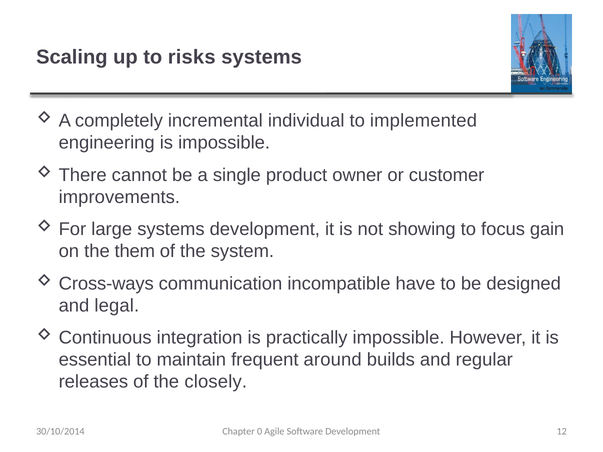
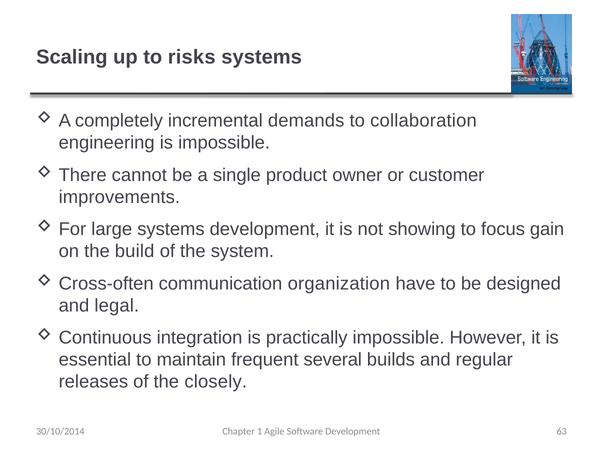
individual: individual -> demands
implemented: implemented -> collaboration
them: them -> build
Cross-ways: Cross-ways -> Cross-often
incompatible: incompatible -> organization
around: around -> several
0: 0 -> 1
12: 12 -> 63
